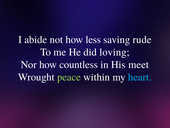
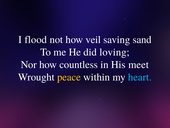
abide: abide -> flood
less: less -> veil
rude: rude -> sand
peace colour: light green -> yellow
